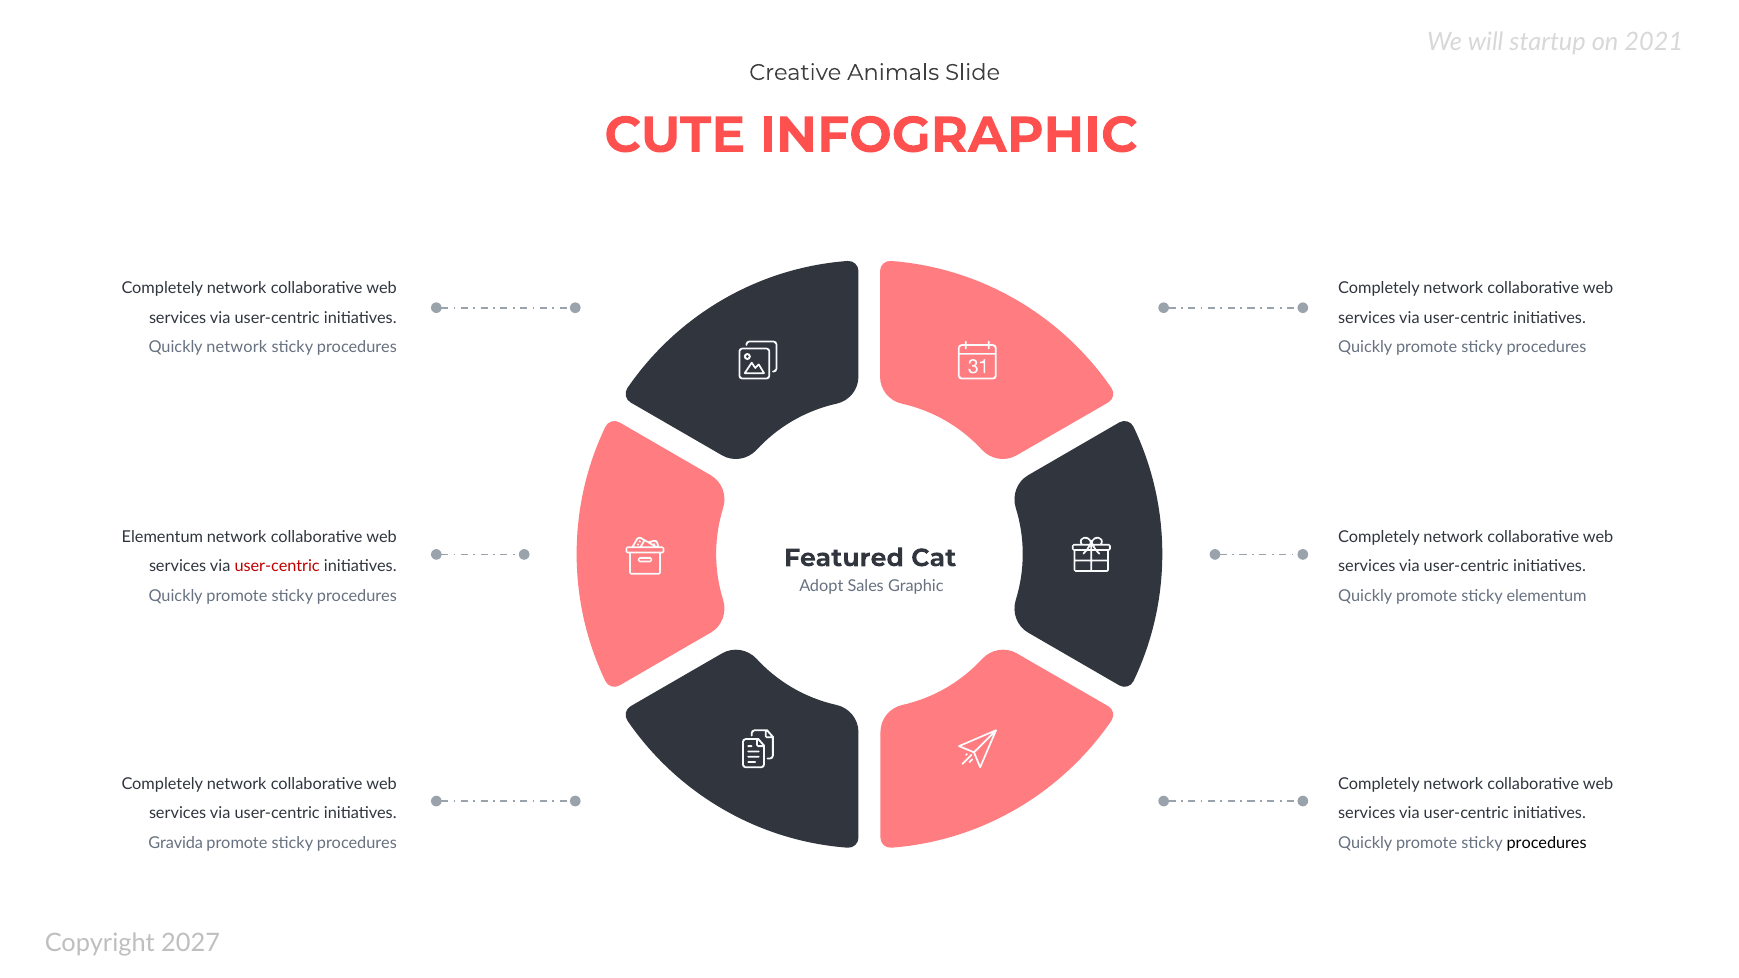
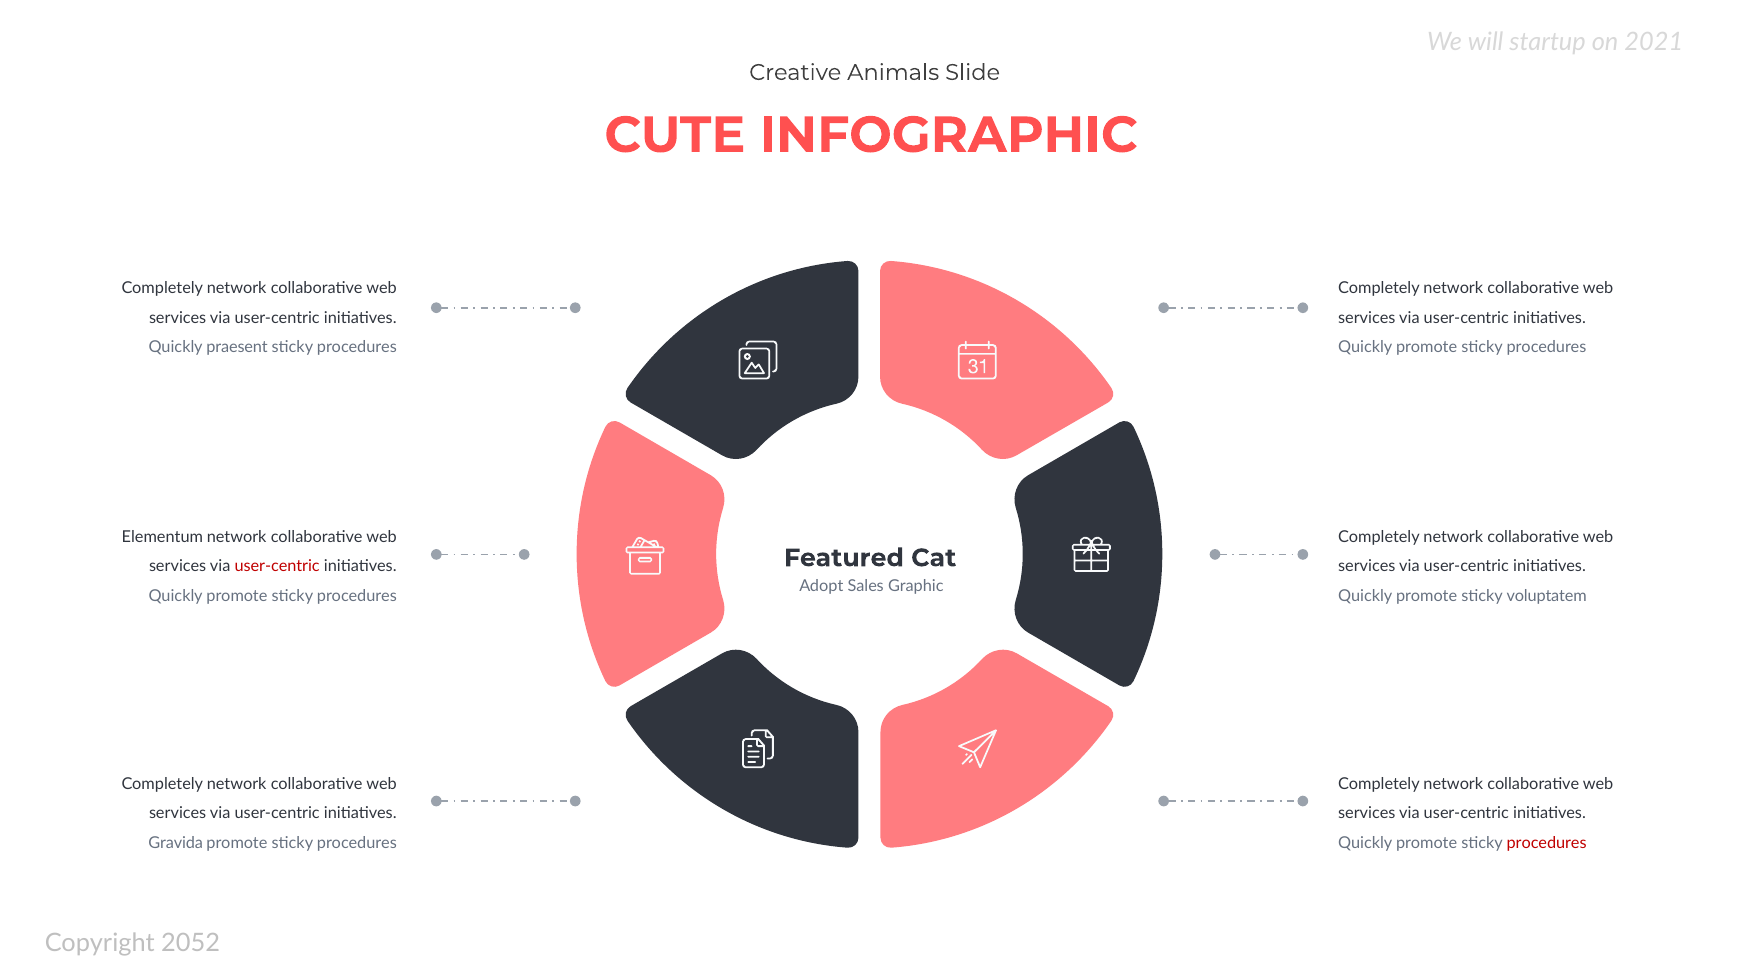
Quickly network: network -> praesent
sticky elementum: elementum -> voluptatem
procedures at (1547, 843) colour: black -> red
2027: 2027 -> 2052
